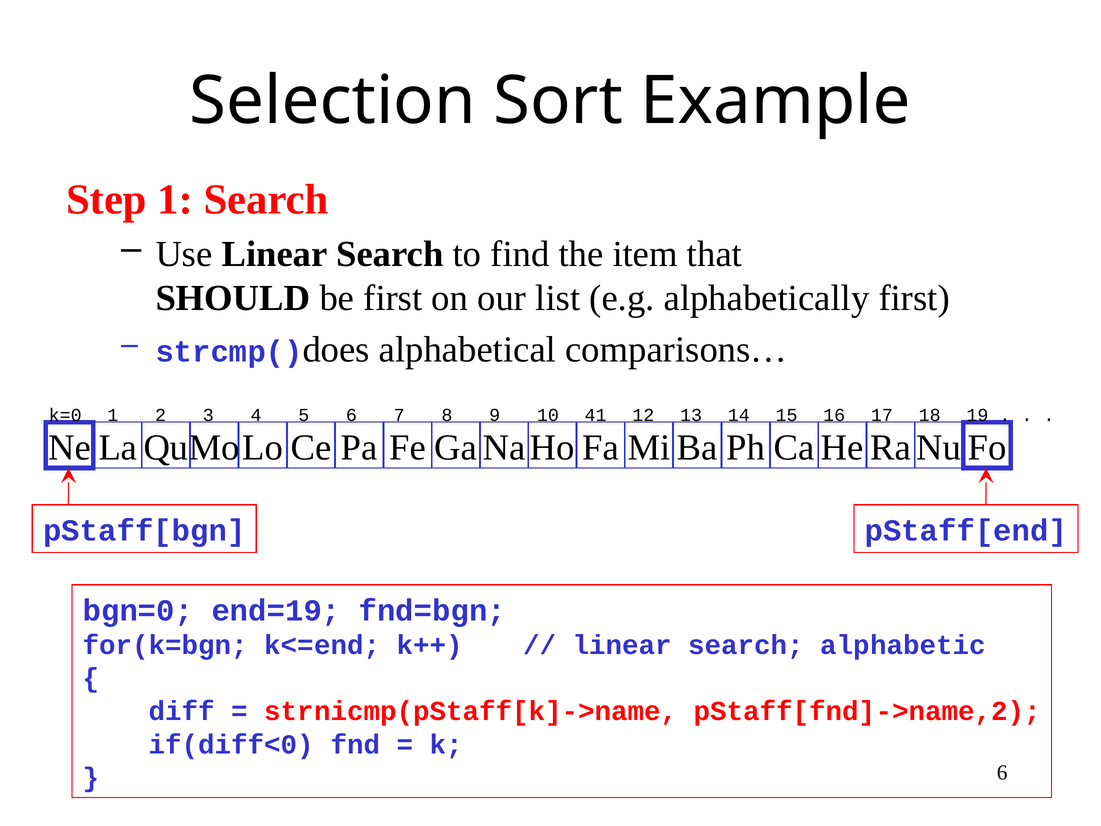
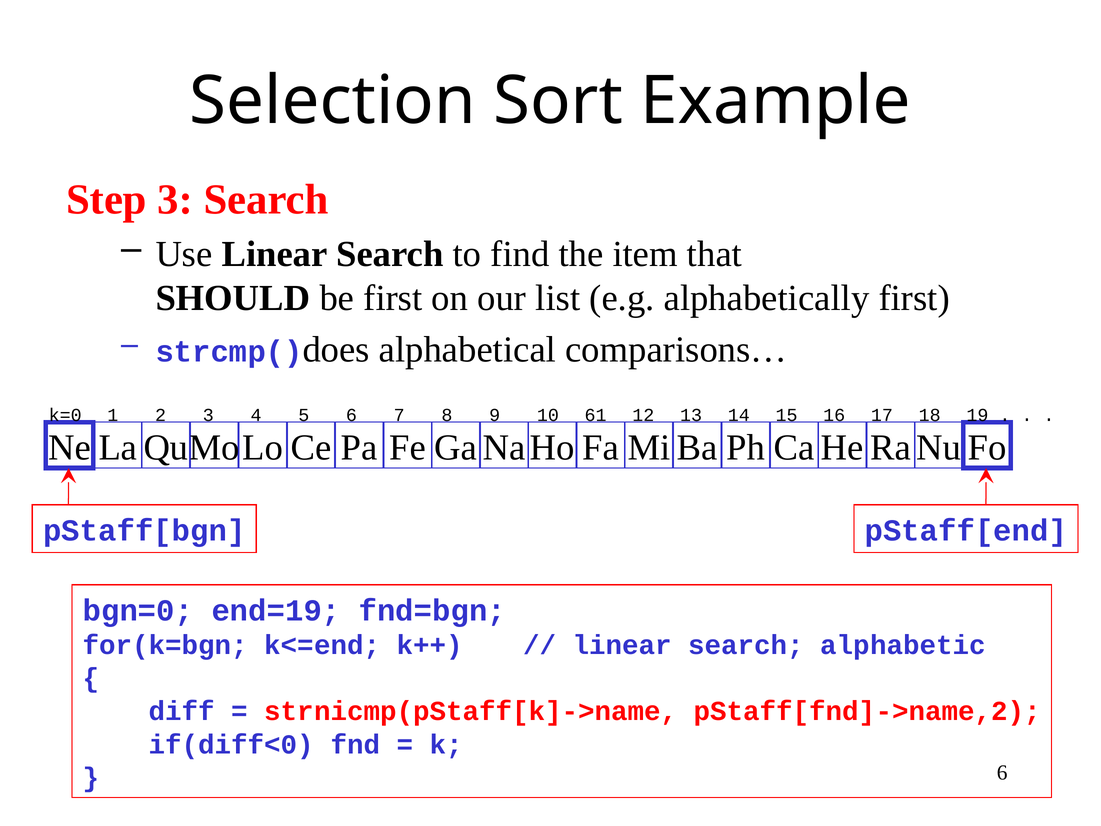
Step 1: 1 -> 3
41: 41 -> 61
